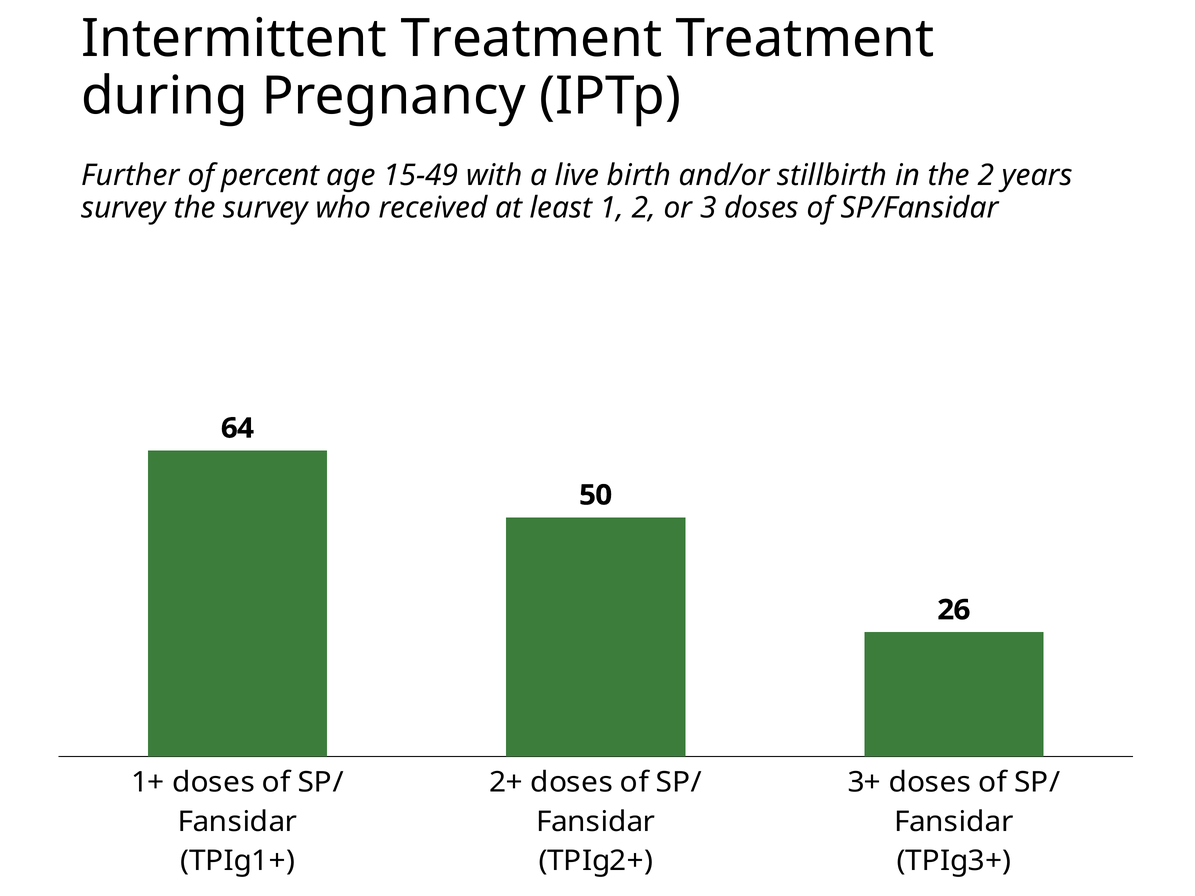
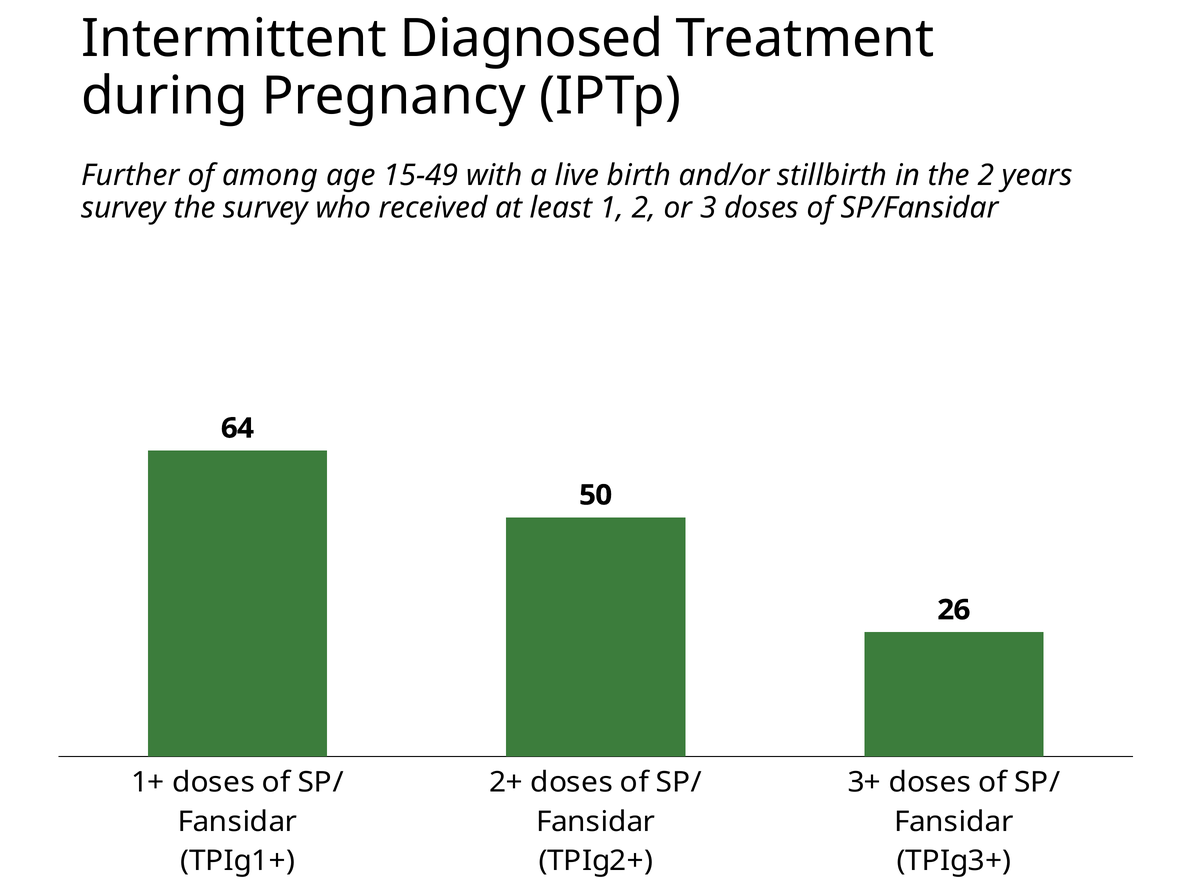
Intermittent Treatment: Treatment -> Diagnosed
percent: percent -> among
